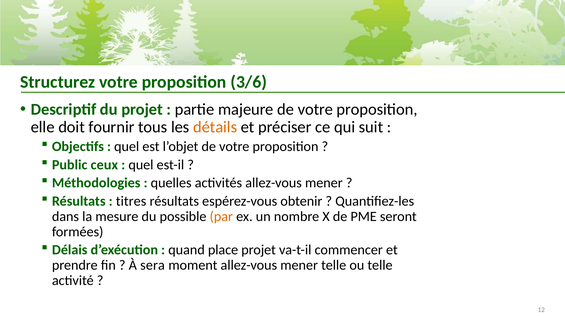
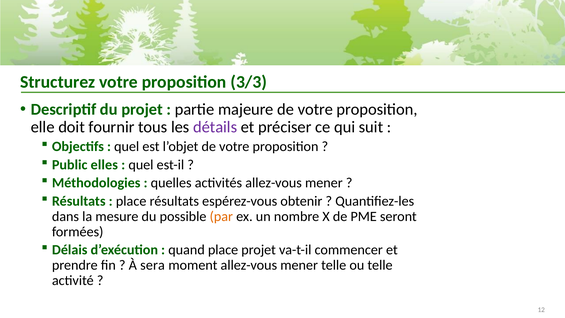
3/6: 3/6 -> 3/3
détails colour: orange -> purple
ceux: ceux -> elles
titres at (131, 201): titres -> place
